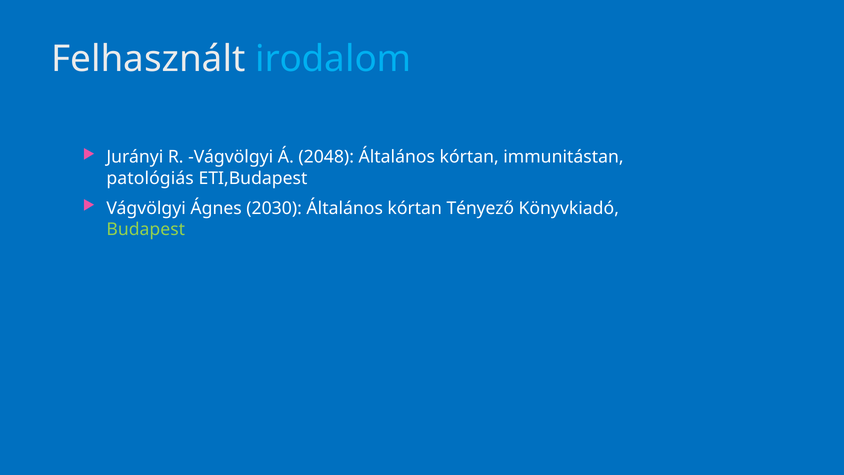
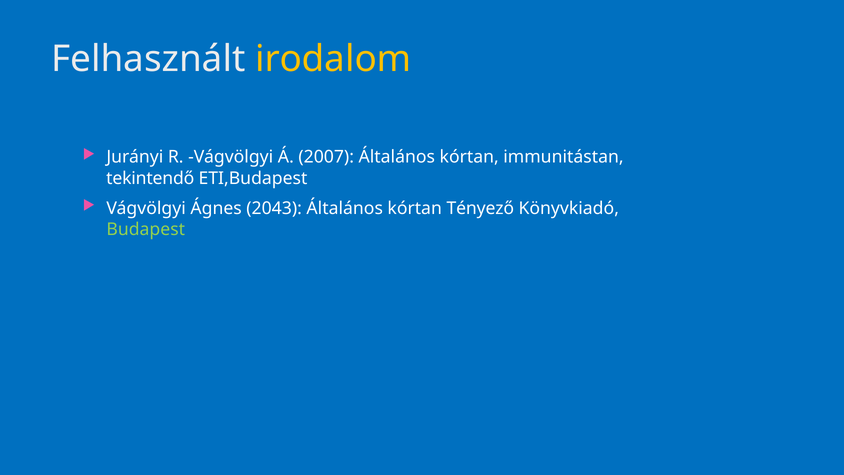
irodalom colour: light blue -> yellow
2048: 2048 -> 2007
patológiás: patológiás -> tekintendő
2030: 2030 -> 2043
